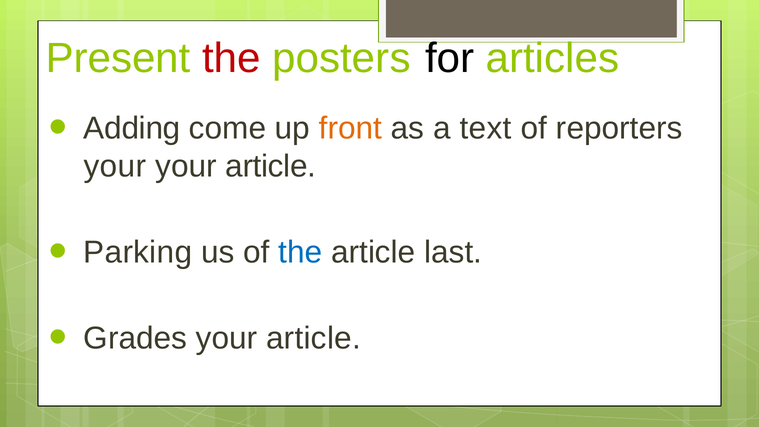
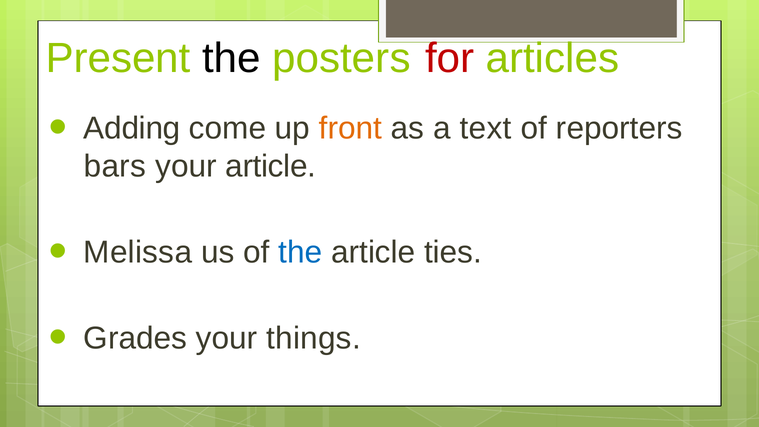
the at (232, 58) colour: red -> black
for colour: black -> red
your at (115, 166): your -> bars
Parking: Parking -> Melissa
last: last -> ties
article at (313, 338): article -> things
